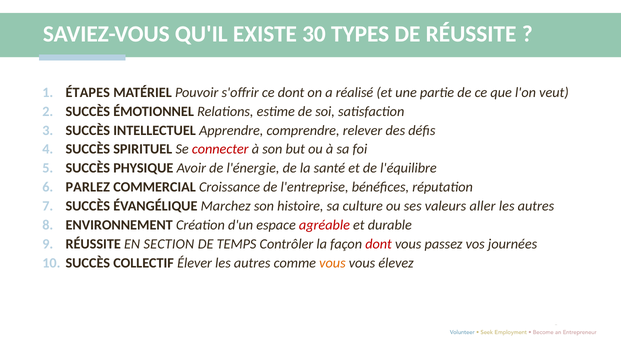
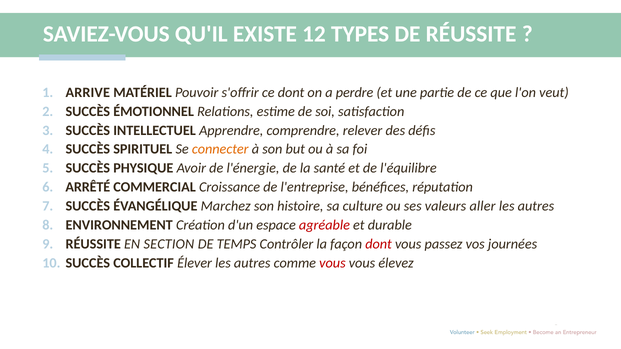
30: 30 -> 12
ÉTAPES: ÉTAPES -> ARRIVE
réalisé: réalisé -> perdre
connecter colour: red -> orange
PARLEZ: PARLEZ -> ARRÊTÉ
vous at (332, 264) colour: orange -> red
